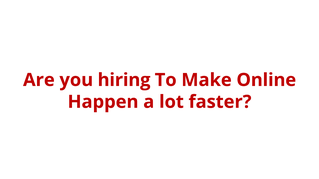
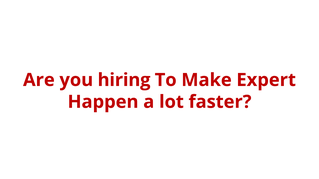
Online: Online -> Expert
